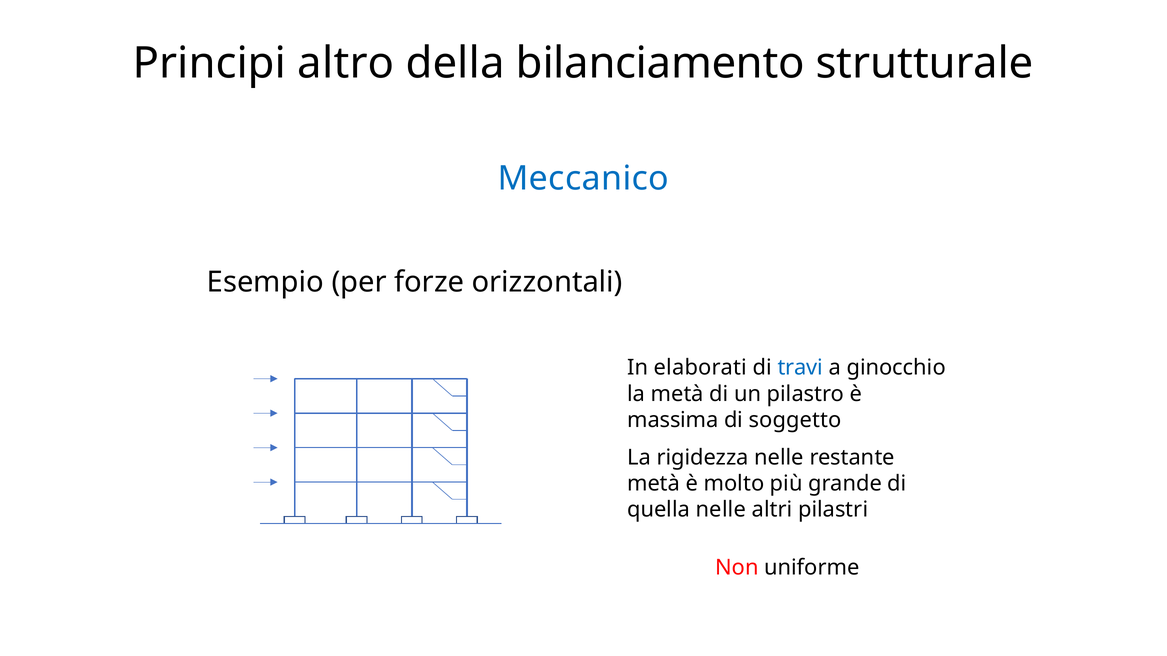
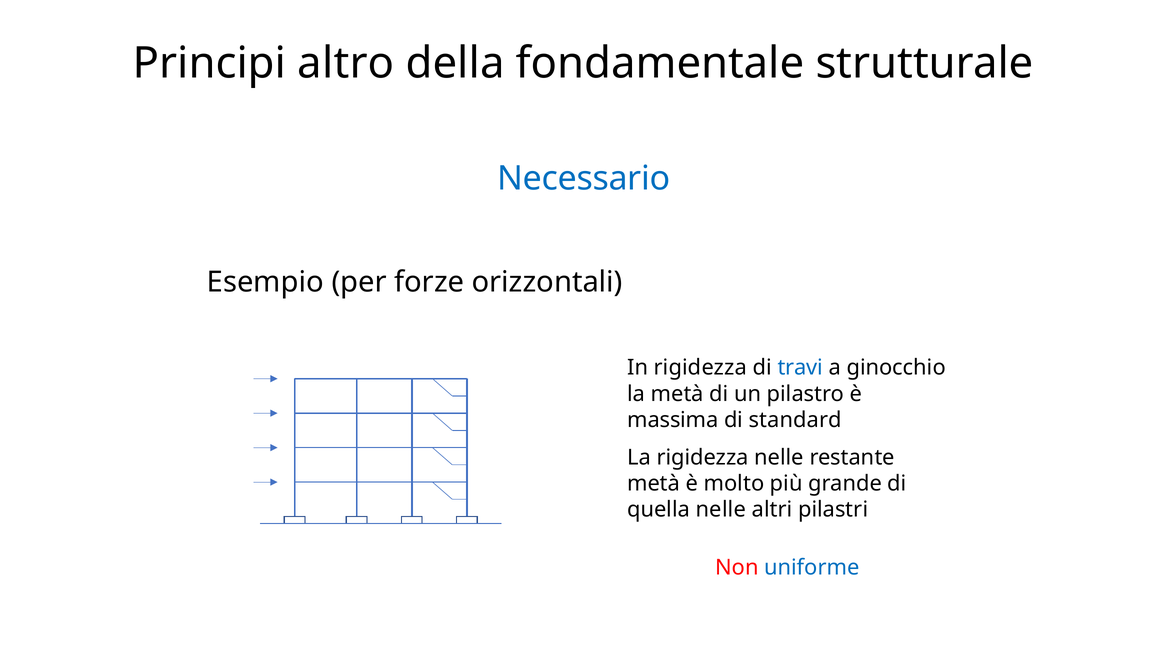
bilanciamento: bilanciamento -> fondamentale
Meccanico: Meccanico -> Necessario
In elaborati: elaborati -> rigidezza
soggetto: soggetto -> standard
uniforme colour: black -> blue
